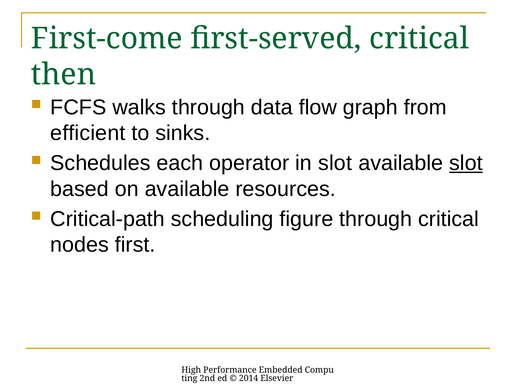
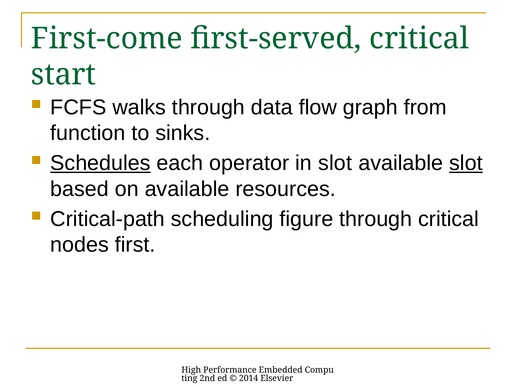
then: then -> start
efficient: efficient -> function
Schedules underline: none -> present
